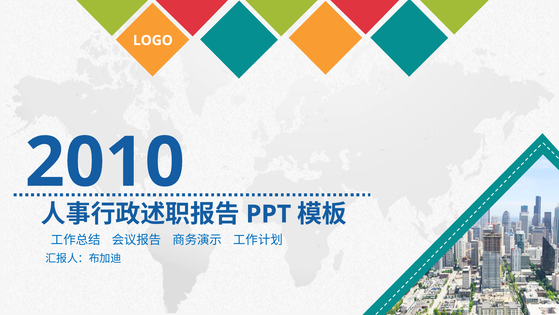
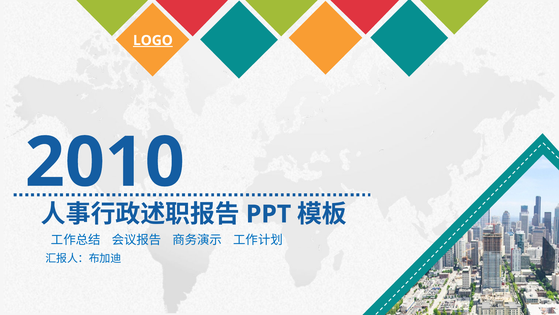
LOGO underline: none -> present
